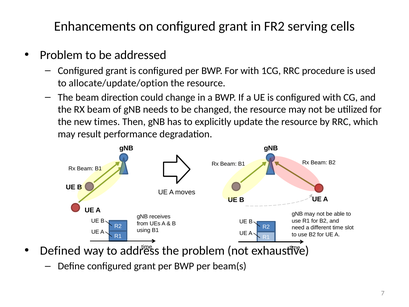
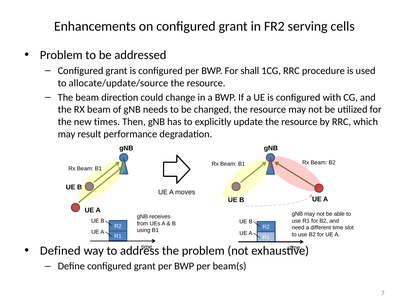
For with: with -> shall
allocate/update/option: allocate/update/option -> allocate/update/source
